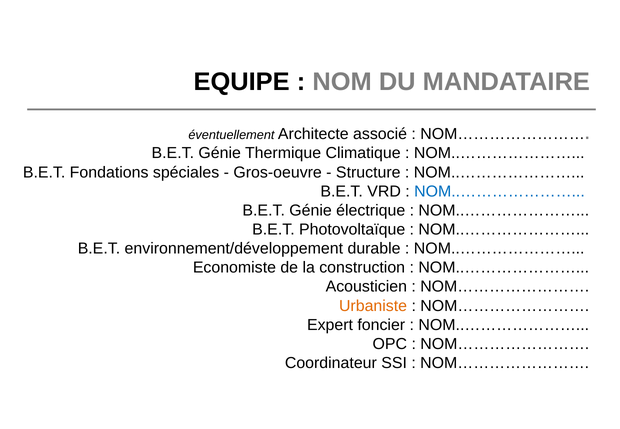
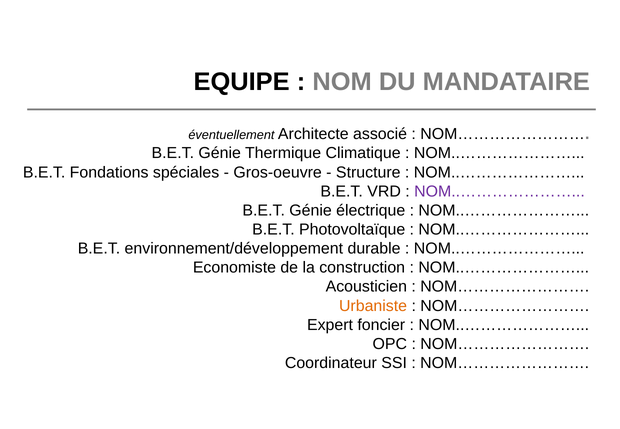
NOM..………………… at (499, 191) colour: blue -> purple
